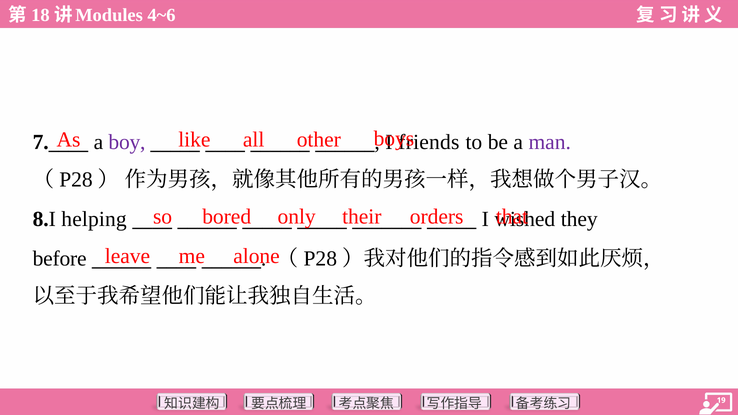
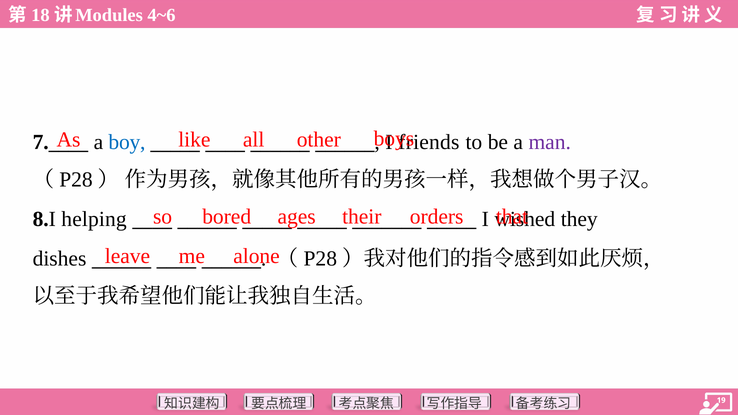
boy colour: purple -> blue
only: only -> ages
before: before -> dishes
